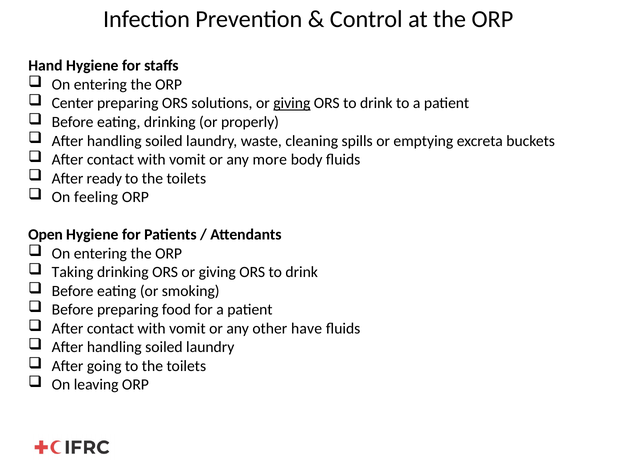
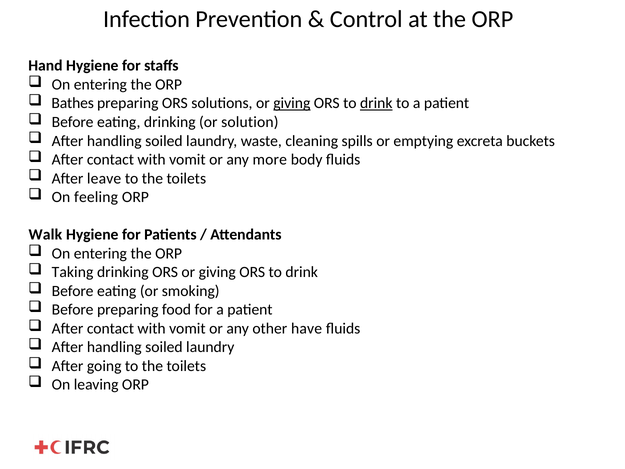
Center: Center -> Bathes
drink at (376, 103) underline: none -> present
properly: properly -> solution
ready: ready -> leave
Open: Open -> Walk
